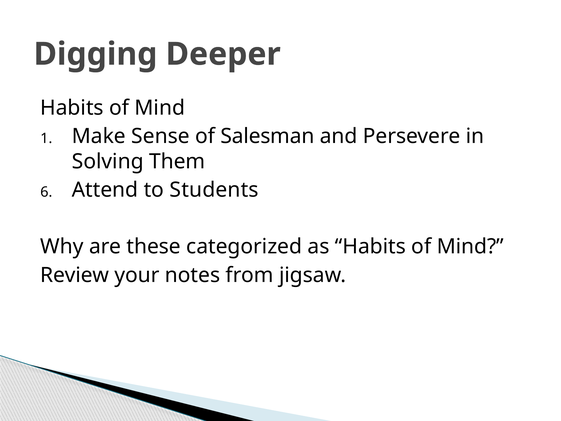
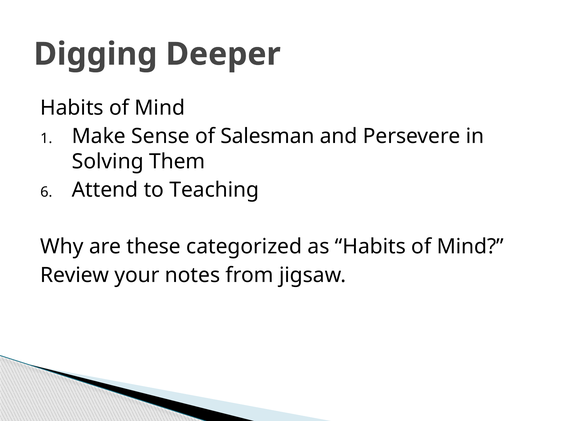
Students: Students -> Teaching
